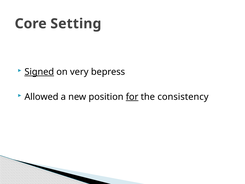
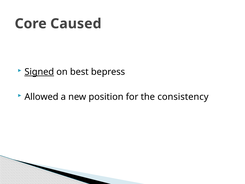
Setting: Setting -> Caused
very: very -> best
for underline: present -> none
